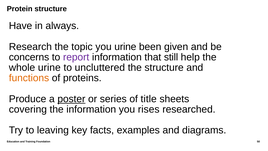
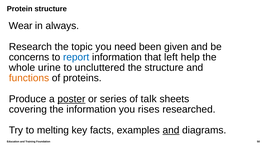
Have: Have -> Wear
you urine: urine -> need
report colour: purple -> blue
still: still -> left
title: title -> talk
leaving: leaving -> melting
and at (171, 130) underline: none -> present
